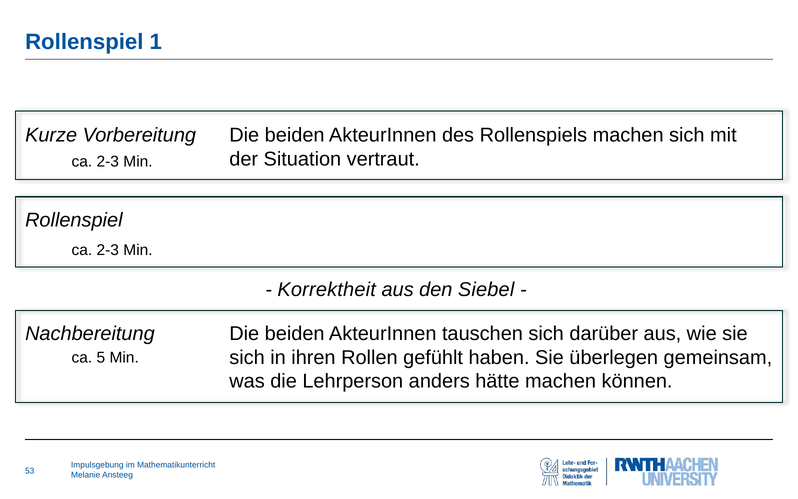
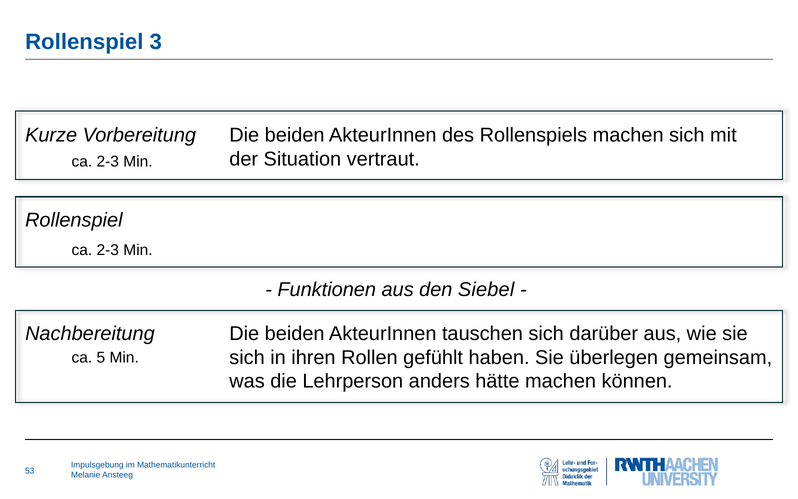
1: 1 -> 3
Korrektheit: Korrektheit -> Funktionen
